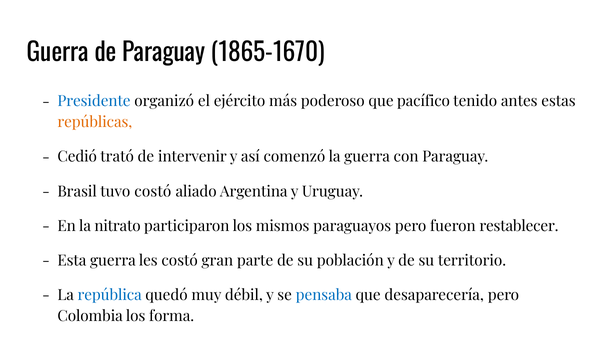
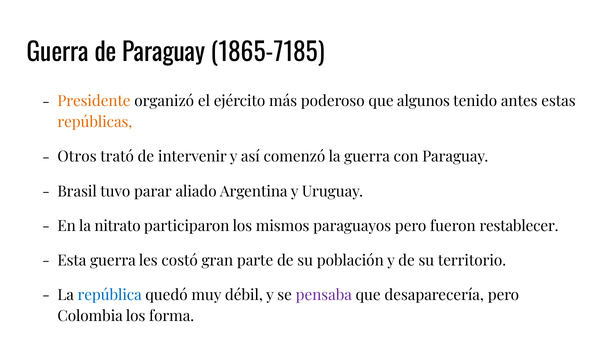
1865-1670: 1865-1670 -> 1865-7185
Presidente colour: blue -> orange
pacífico: pacífico -> algunos
Cedió: Cedió -> Otros
tuvo costó: costó -> parar
pensaba colour: blue -> purple
